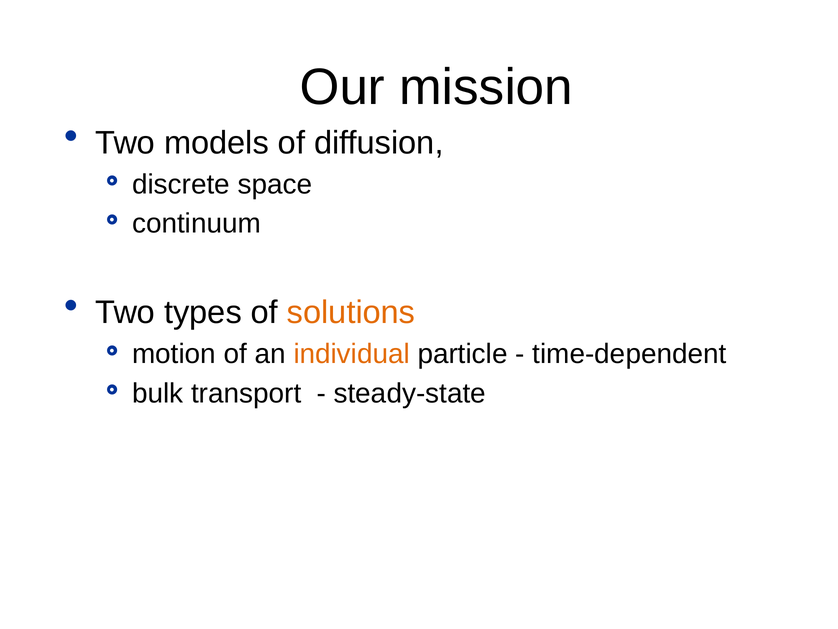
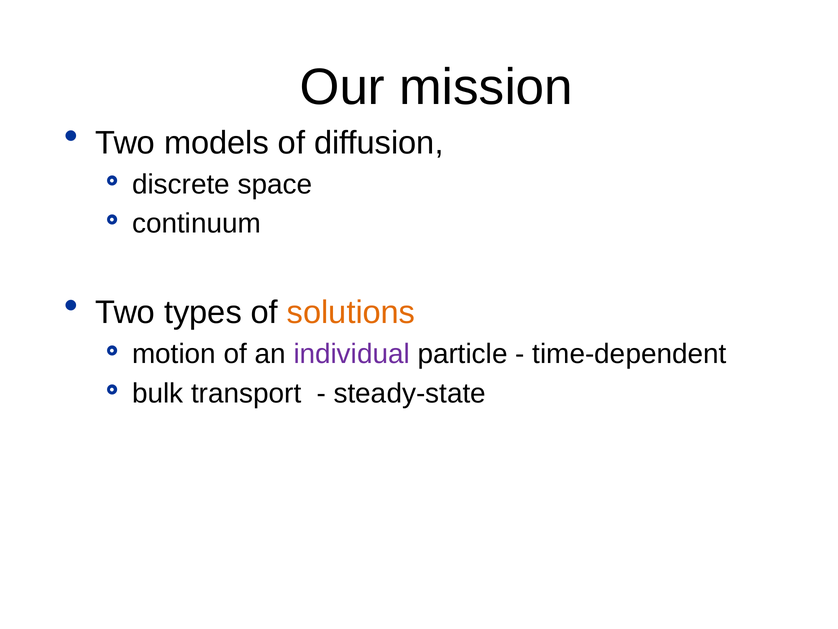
individual colour: orange -> purple
